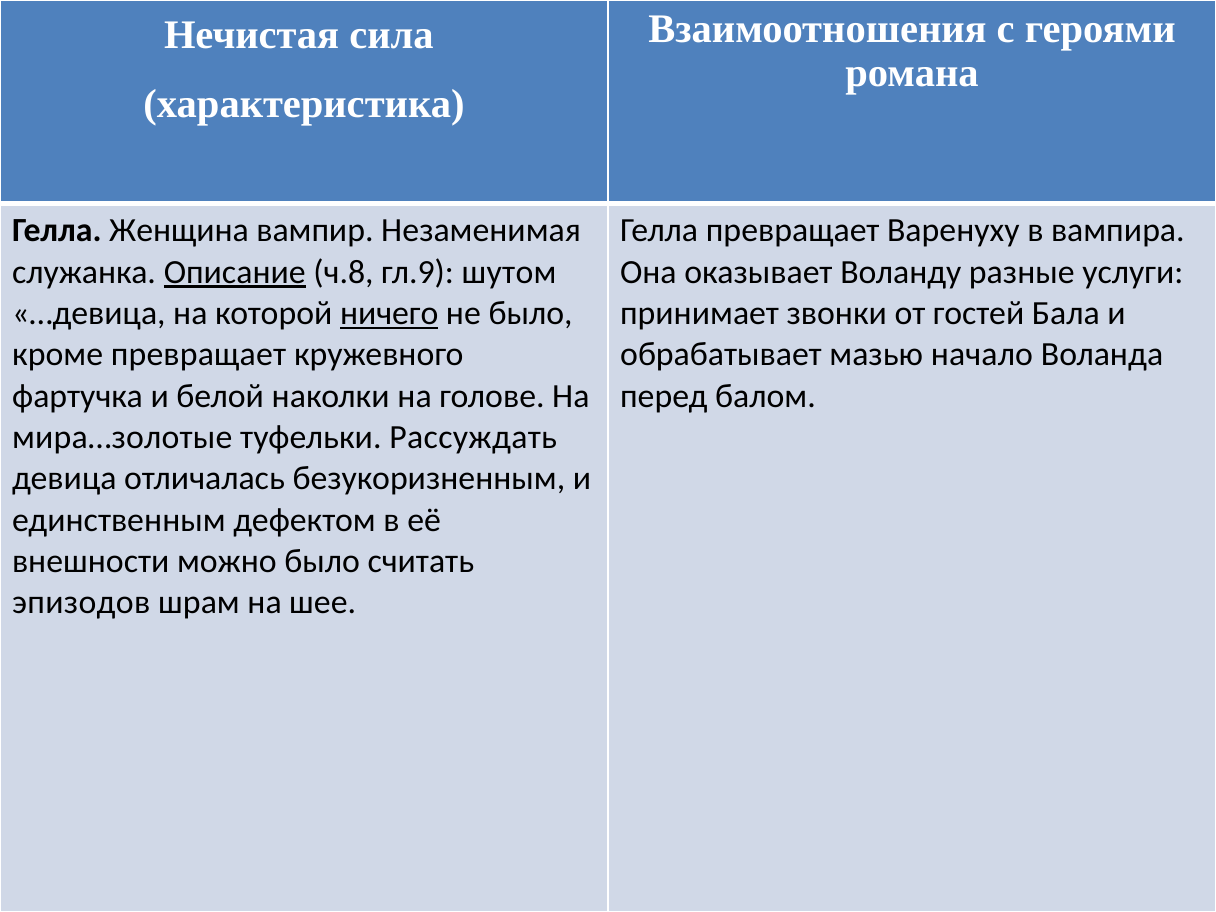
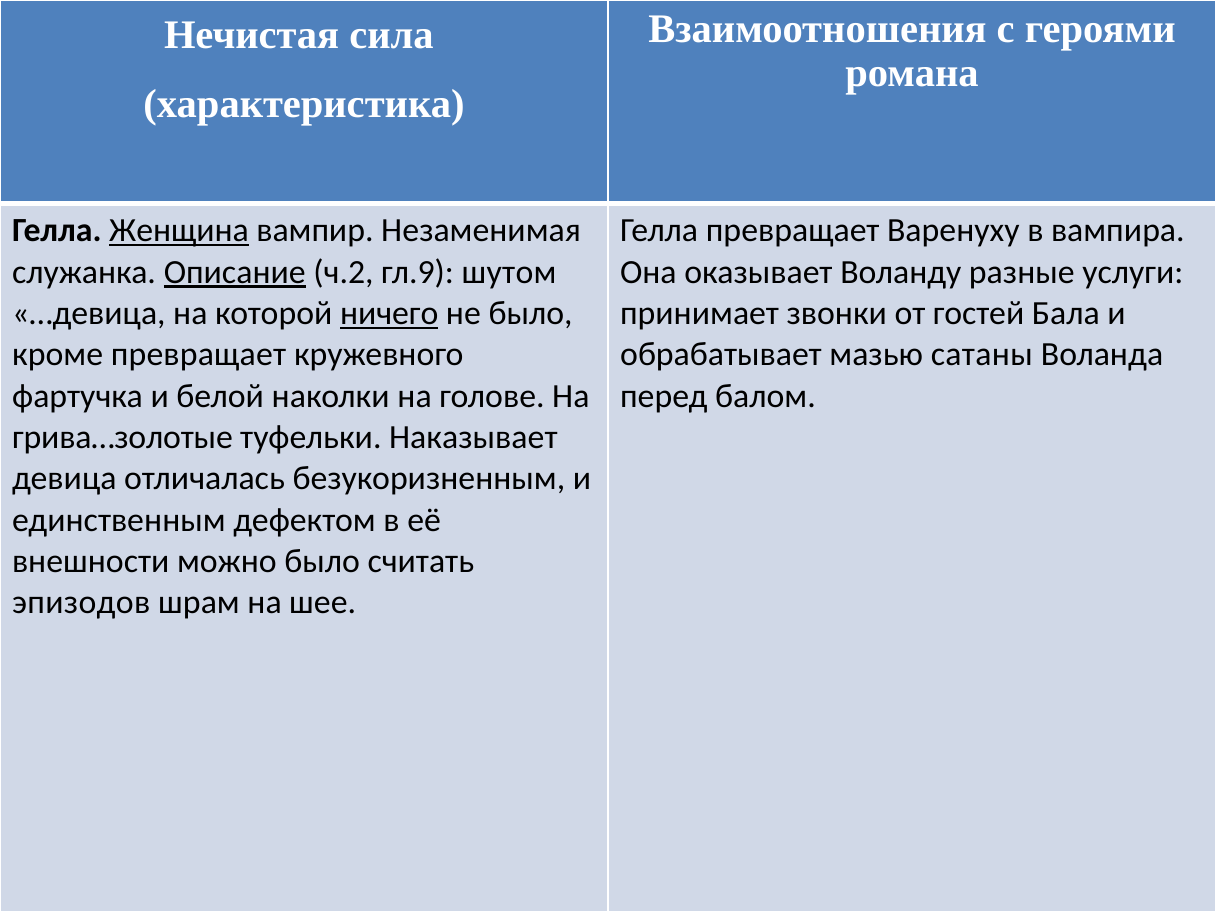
Женщина underline: none -> present
ч.8: ч.8 -> ч.2
начало: начало -> сатаны
мира…золотые: мира…золотые -> грива…золотые
Рассуждать: Рассуждать -> Наказывает
